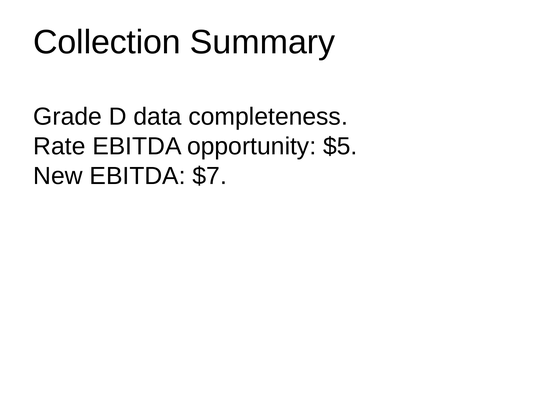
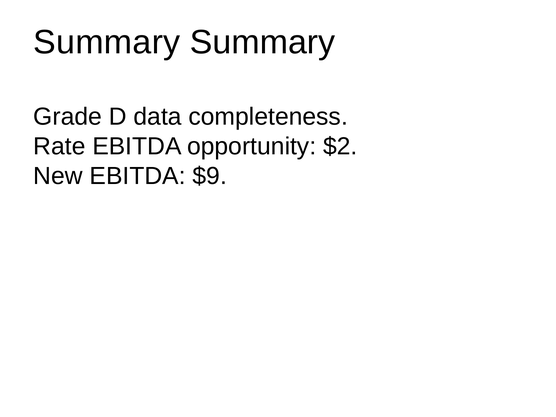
Collection at (107, 42): Collection -> Summary
$5: $5 -> $2
$7: $7 -> $9
